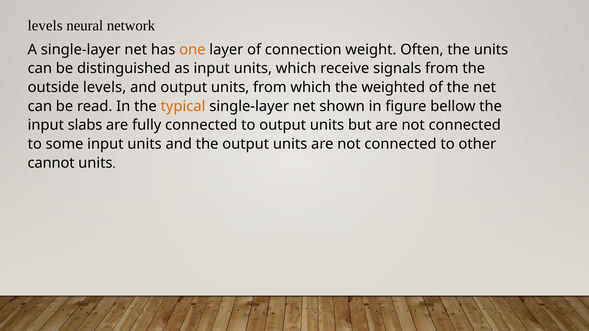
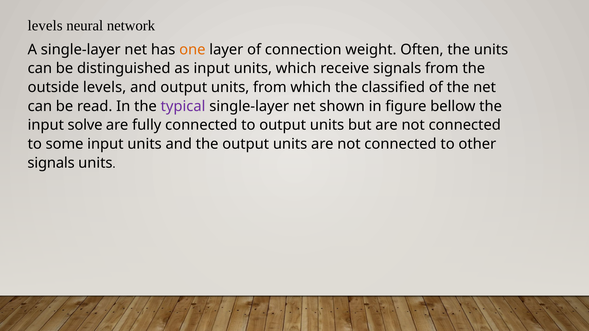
weighted: weighted -> classified
typical colour: orange -> purple
slabs: slabs -> solve
cannot at (51, 163): cannot -> signals
